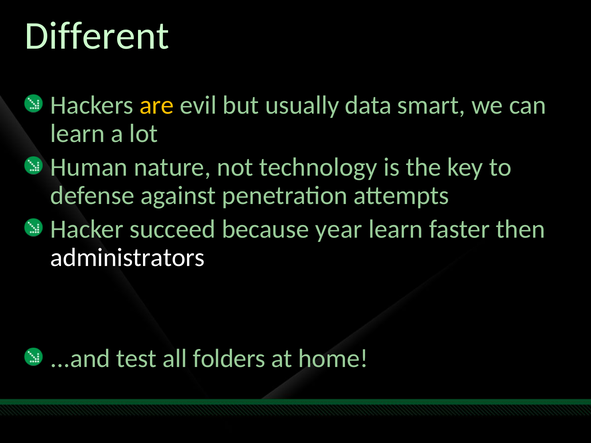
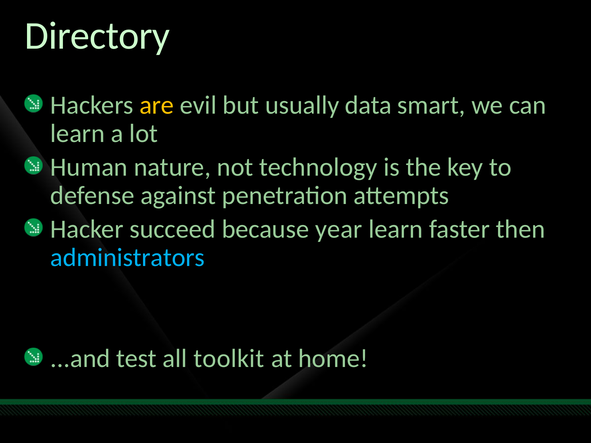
Different: Different -> Directory
administrators colour: white -> light blue
folders: folders -> toolkit
